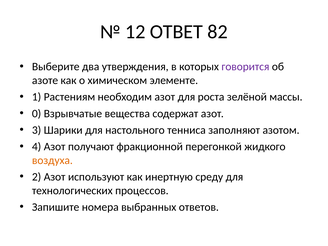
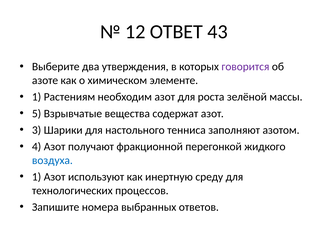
82: 82 -> 43
0: 0 -> 5
воздуха colour: orange -> blue
2 at (37, 177): 2 -> 1
